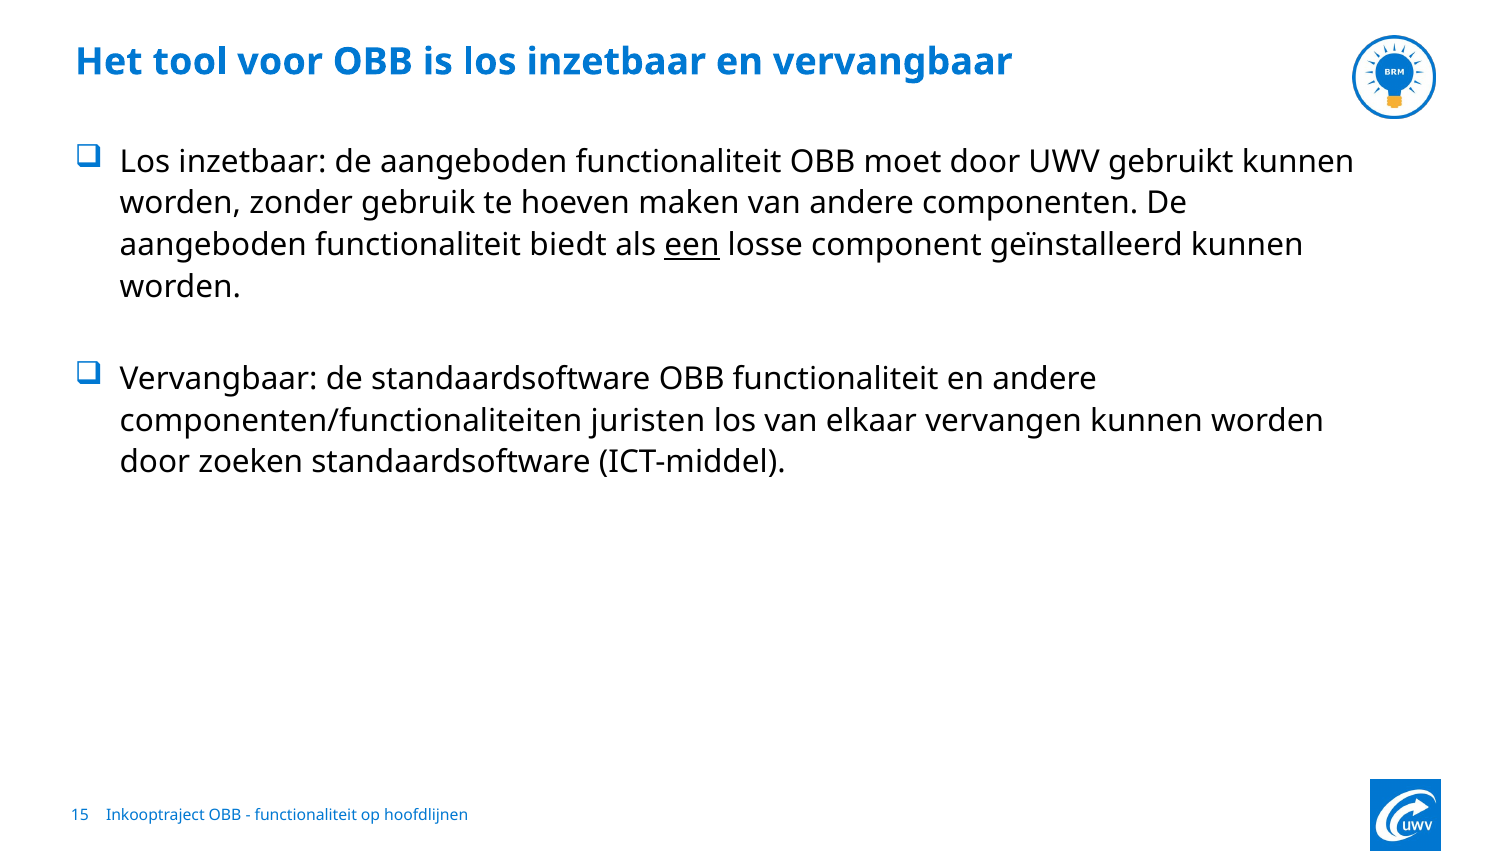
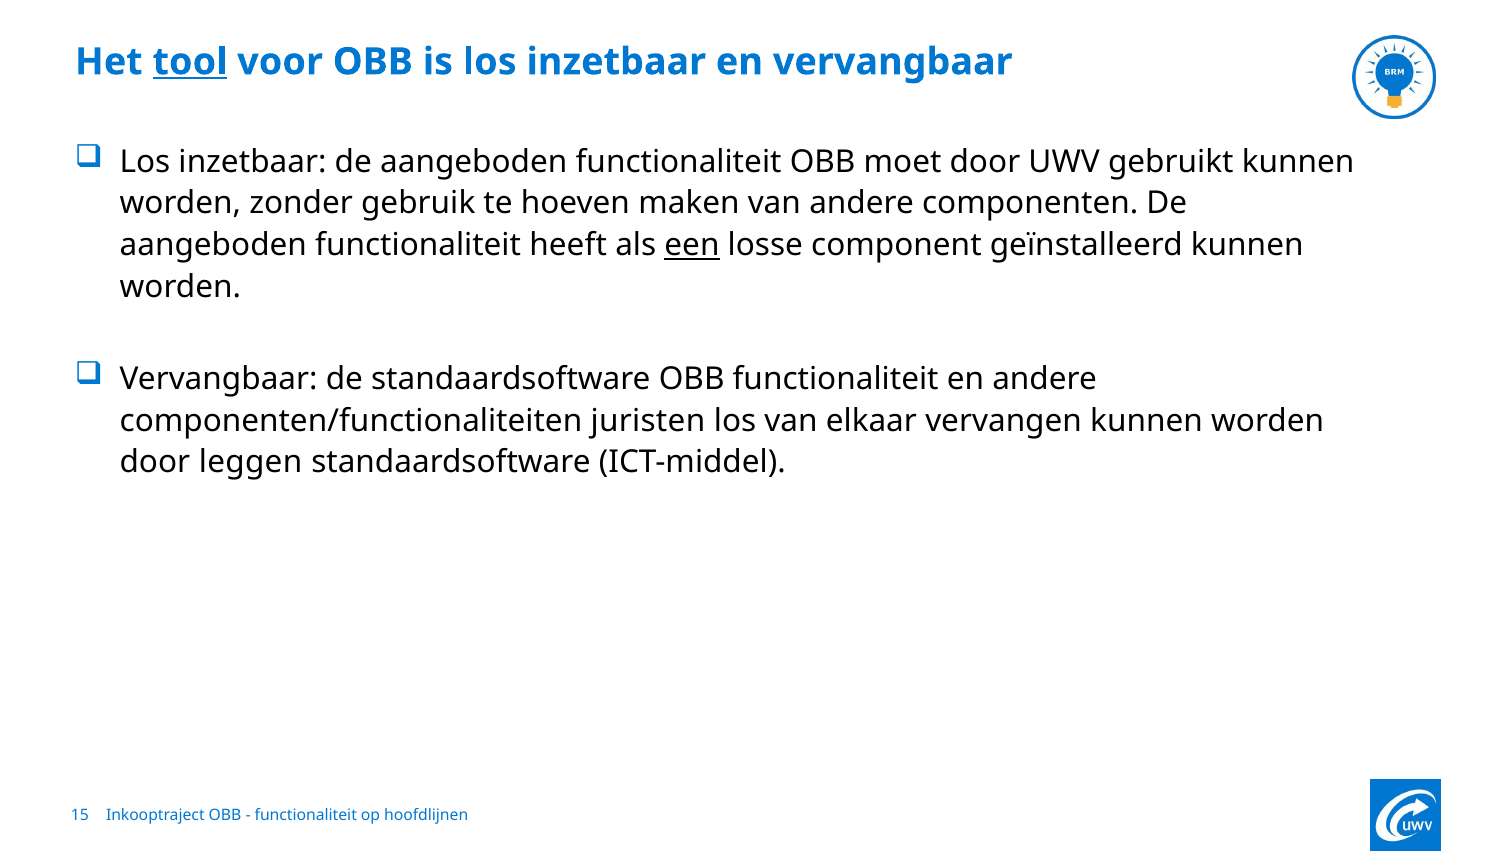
tool underline: none -> present
biedt: biedt -> heeft
zoeken: zoeken -> leggen
